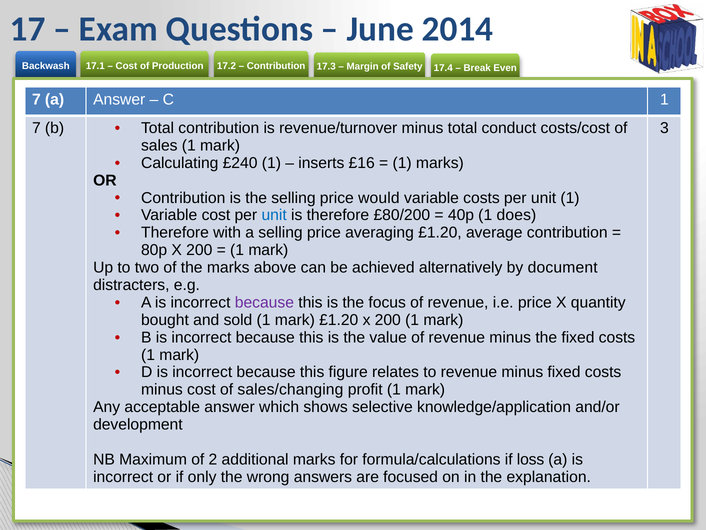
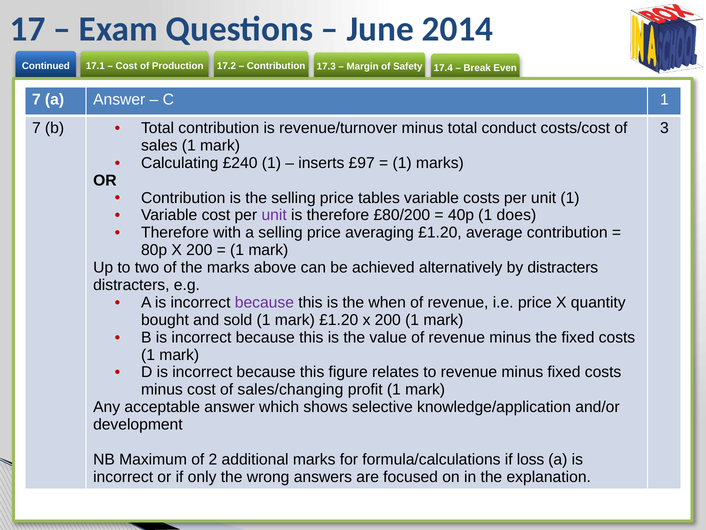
Backwash: Backwash -> Continued
£16: £16 -> £97
would: would -> tables
unit at (274, 215) colour: blue -> purple
by document: document -> distracters
focus: focus -> when
